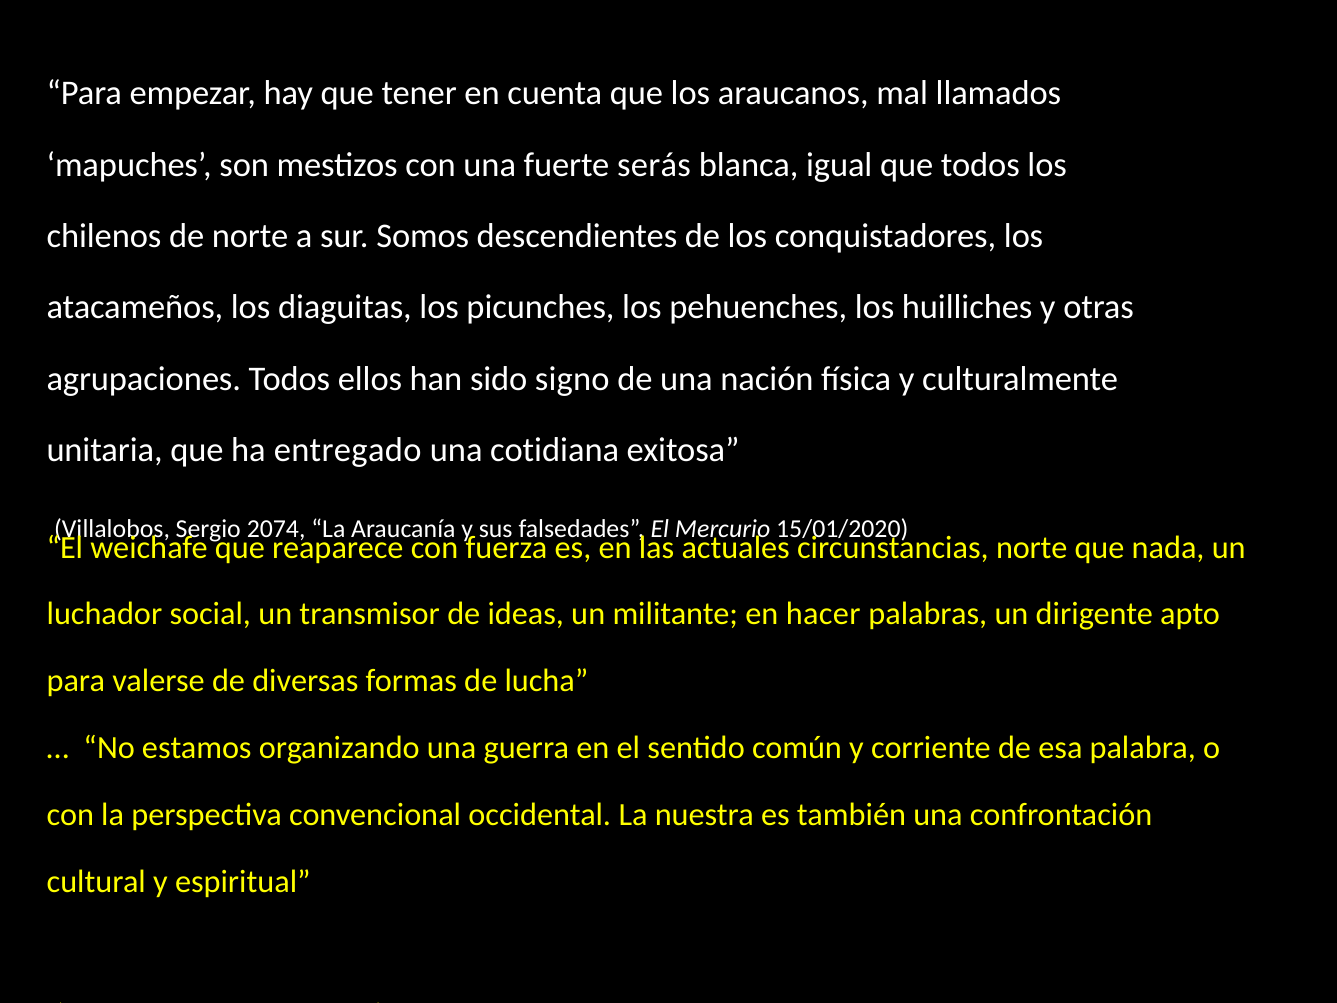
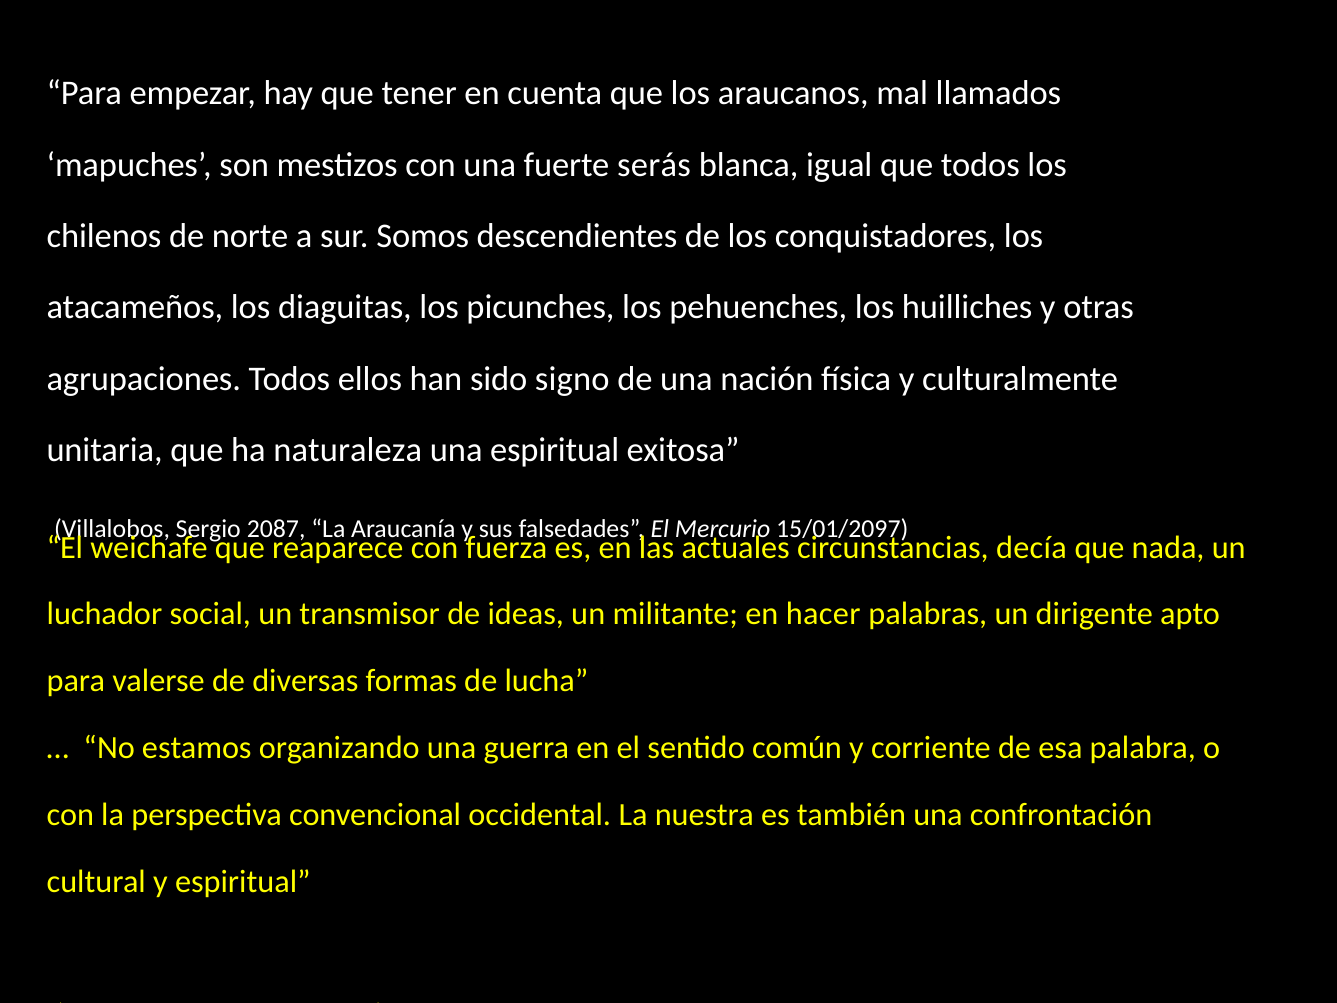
entregado: entregado -> naturaleza
una cotidiana: cotidiana -> espiritual
2074: 2074 -> 2087
15/01/2020: 15/01/2020 -> 15/01/2097
circunstancias norte: norte -> decía
